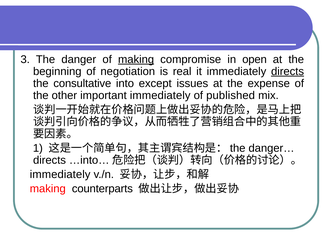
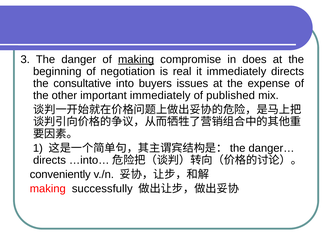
open: open -> does
directs at (288, 71) underline: present -> none
except: except -> buyers
immediately at (60, 175): immediately -> conveniently
counterparts: counterparts -> successfully
